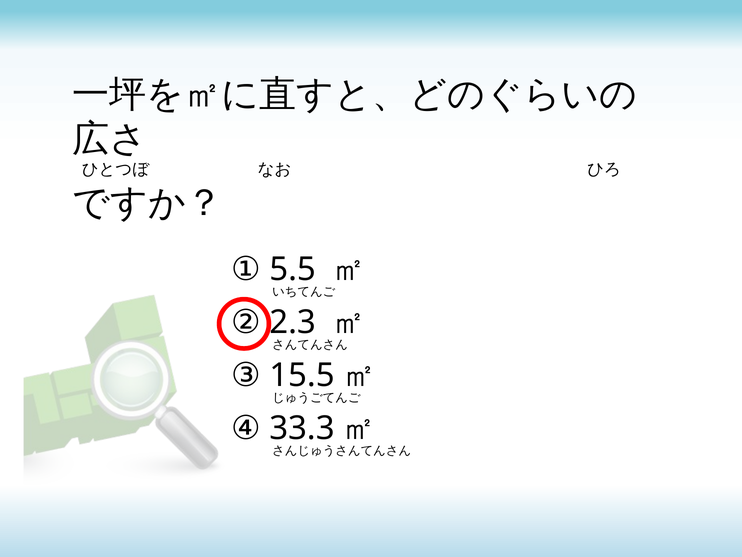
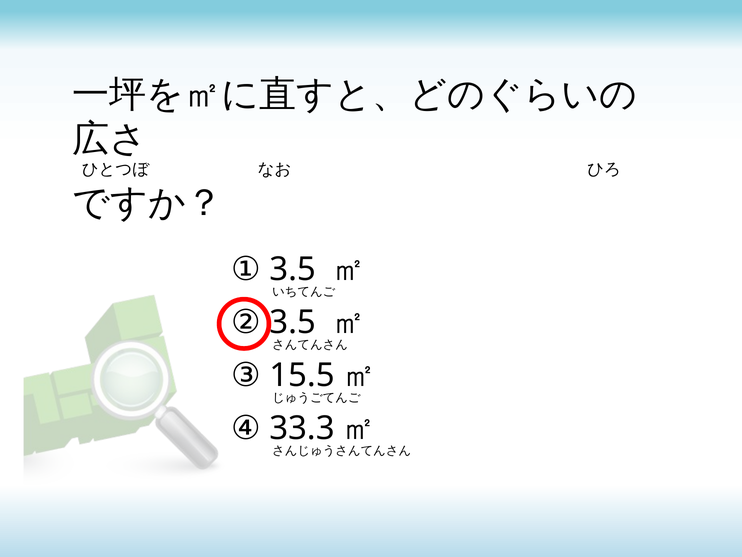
① 5.5: 5.5 -> 3.5
② 2.3: 2.3 -> 3.5
